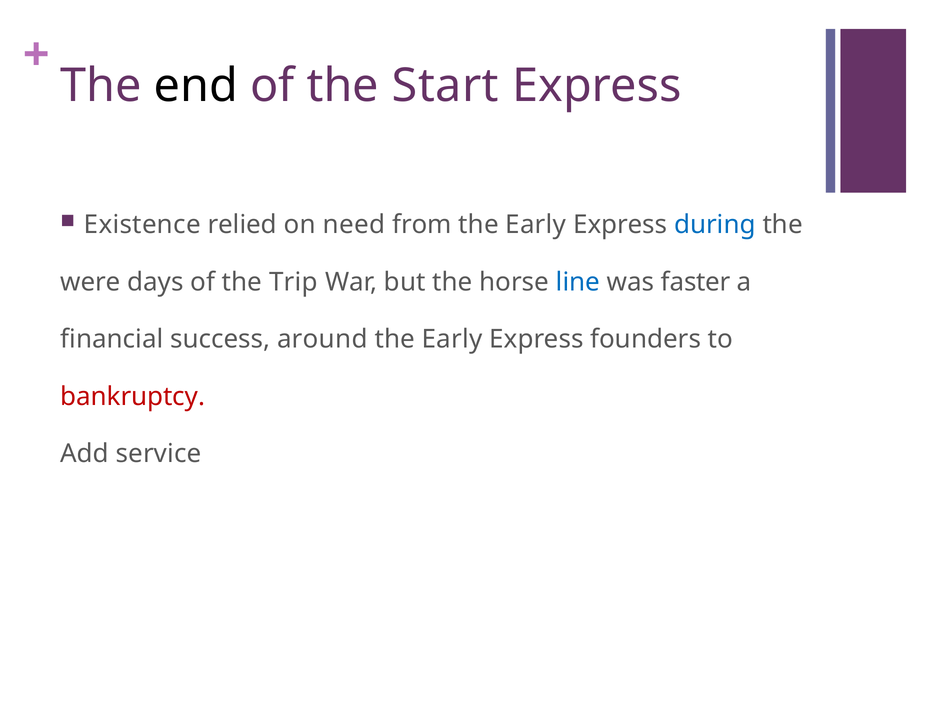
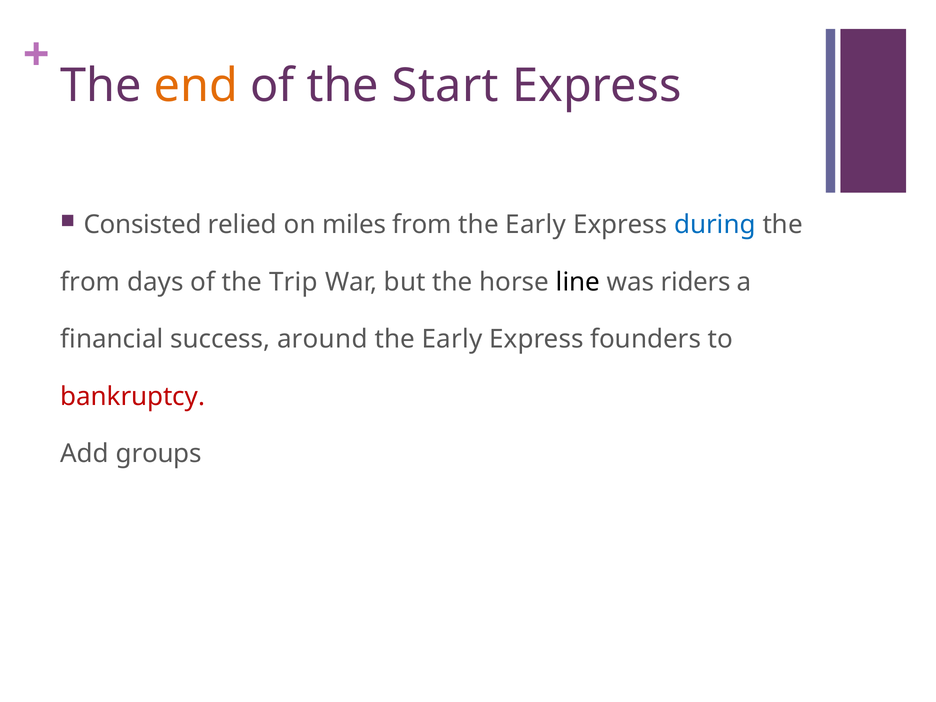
end colour: black -> orange
Existence: Existence -> Consisted
need: need -> miles
were at (90, 282): were -> from
line colour: blue -> black
faster: faster -> riders
service: service -> groups
